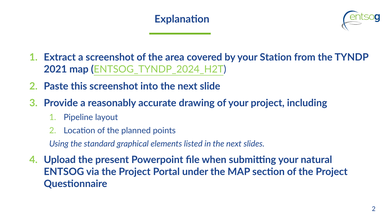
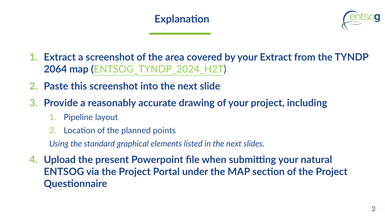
your Station: Station -> Extract
2021: 2021 -> 2064
